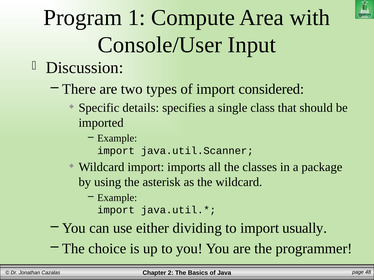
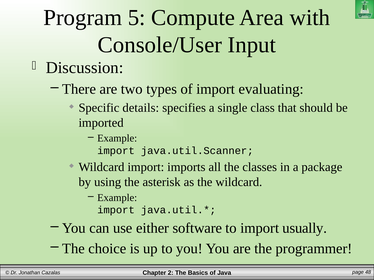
1: 1 -> 5
considered: considered -> evaluating
dividing: dividing -> software
